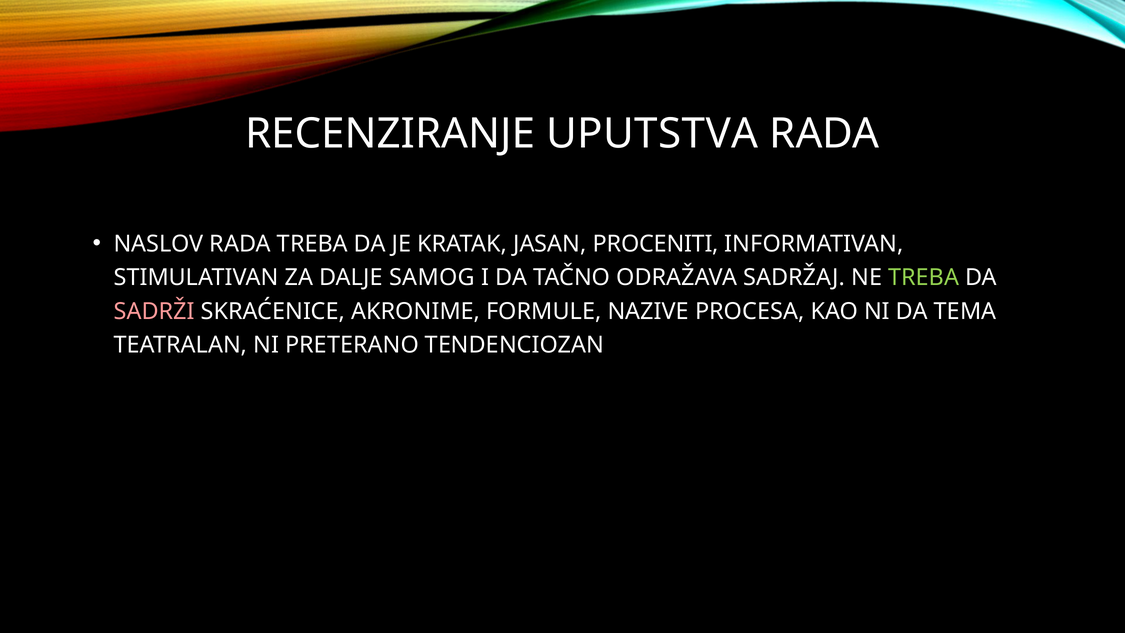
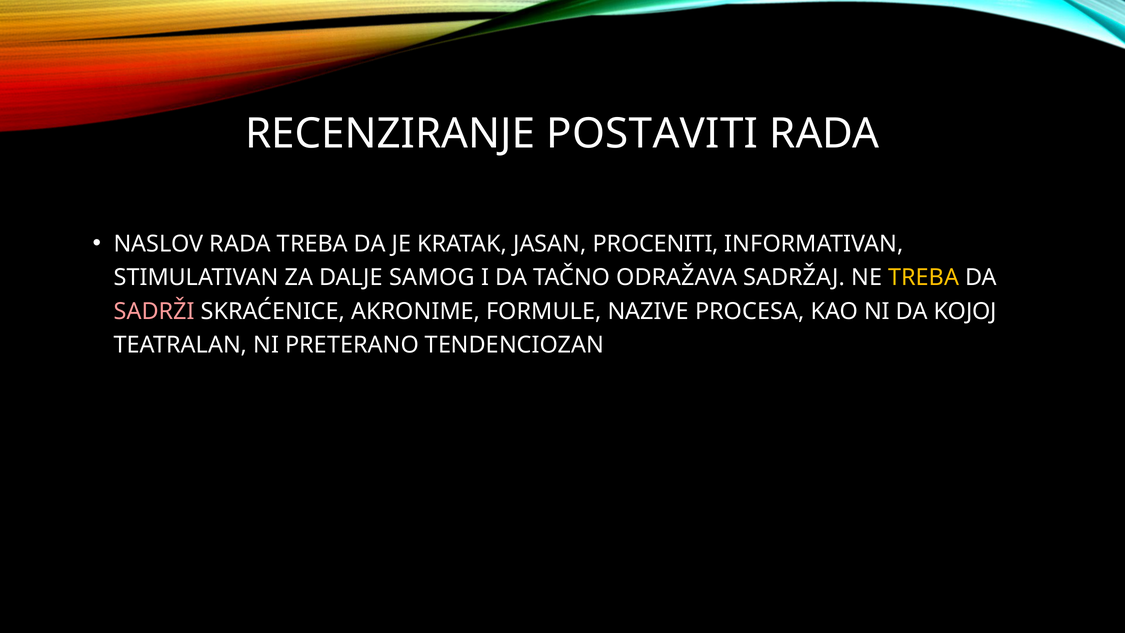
UPUTSTVA: UPUTSTVA -> POSTAVITI
TREBA at (924, 278) colour: light green -> yellow
TEMA: TEMA -> KOJOJ
